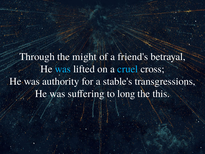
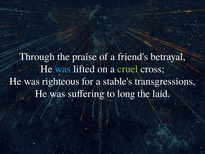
might: might -> praise
cruel colour: light blue -> light green
authority: authority -> righteous
this: this -> laid
